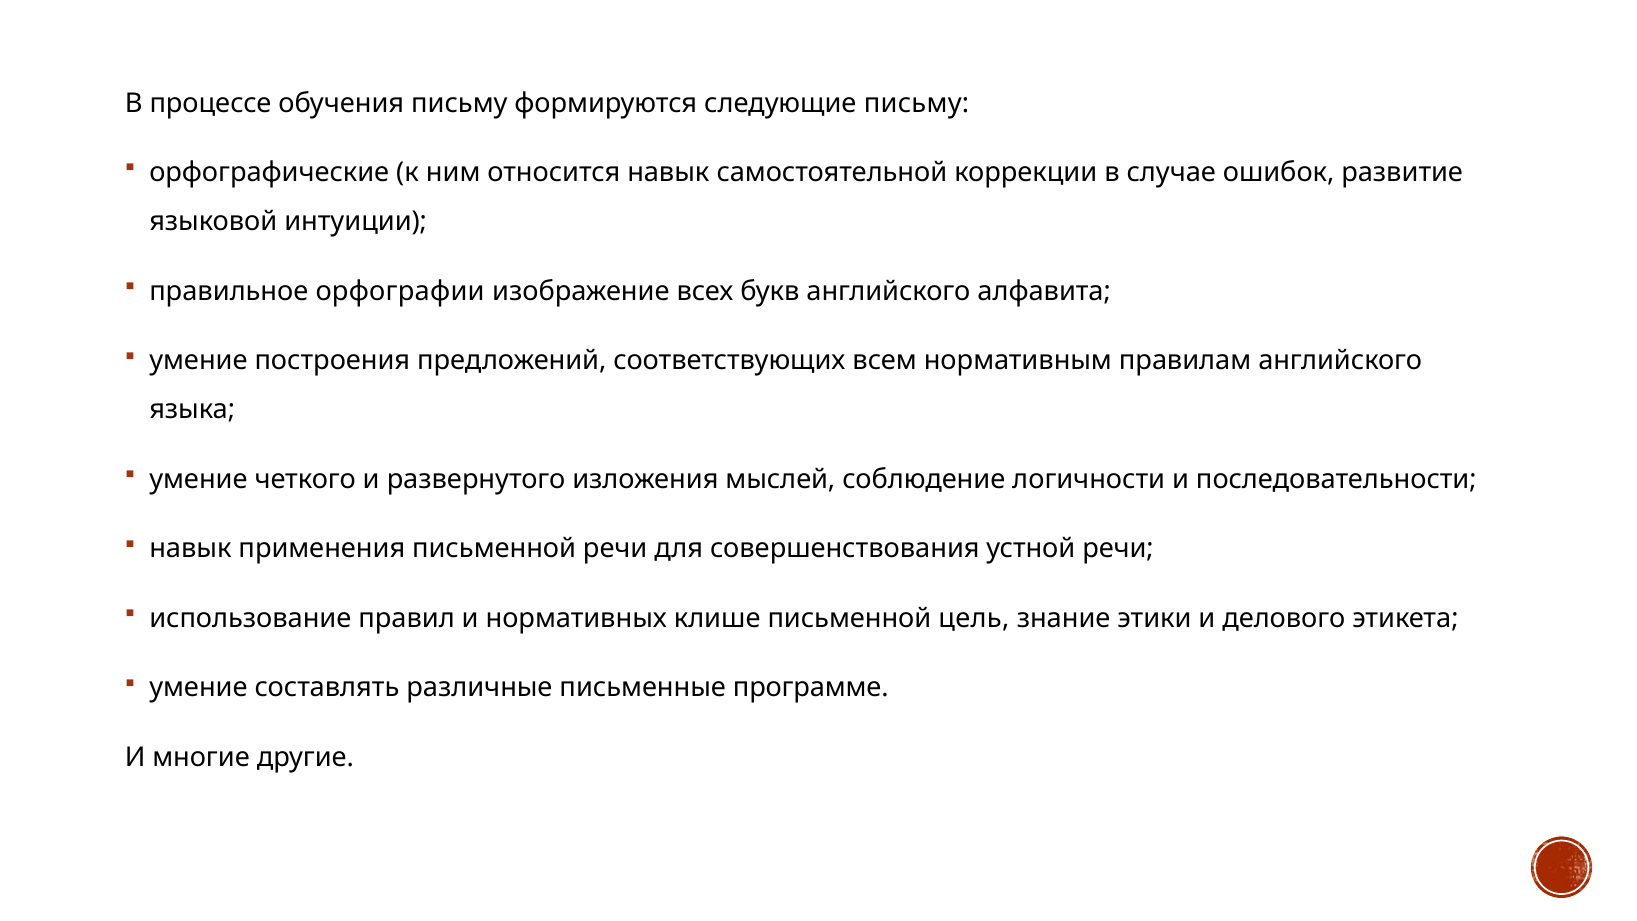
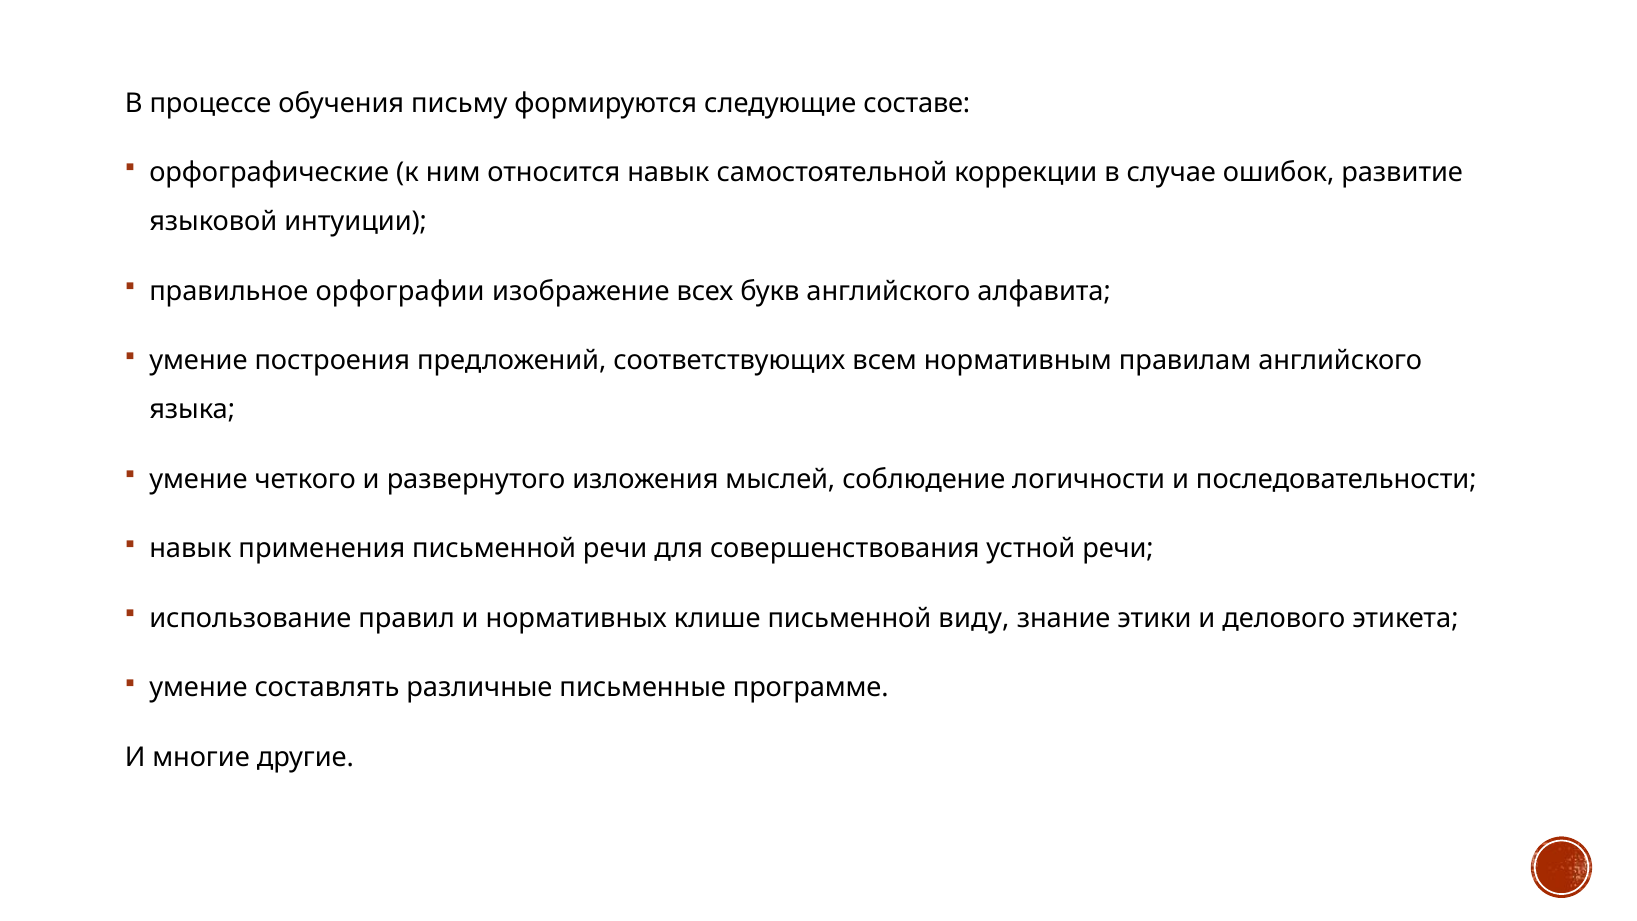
следующие письму: письму -> составе
цель: цель -> виду
